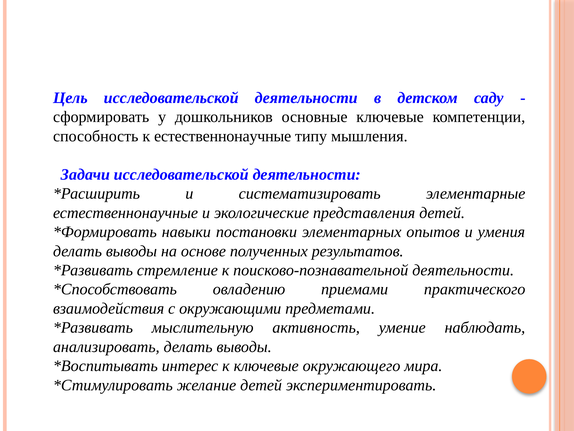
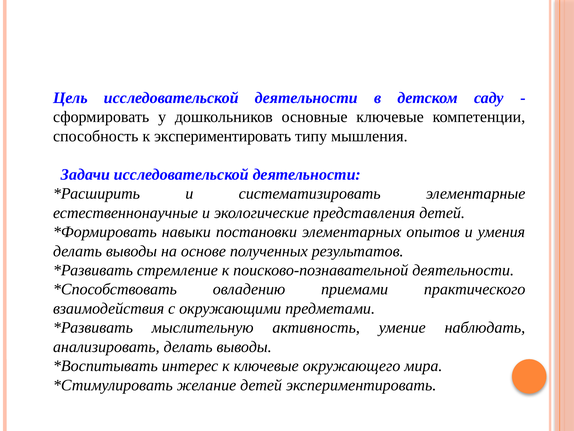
к естественнонаучные: естественнонаучные -> экспериментировать
